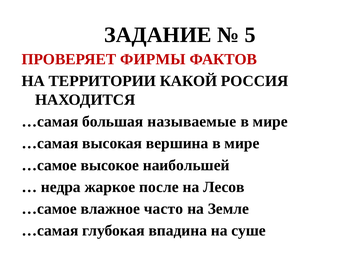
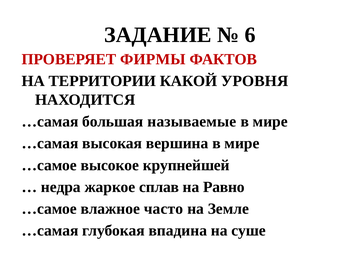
5: 5 -> 6
РОССИЯ: РОССИЯ -> УРОВНЯ
наибольшей: наибольшей -> крупнейшей
после: после -> сплав
Лесов: Лесов -> Равно
